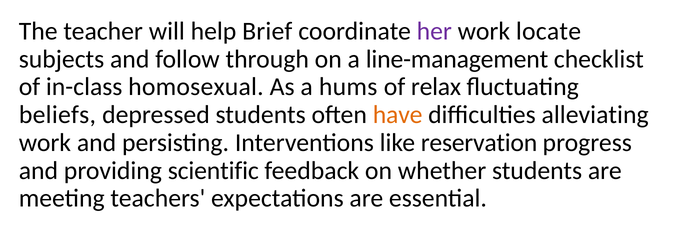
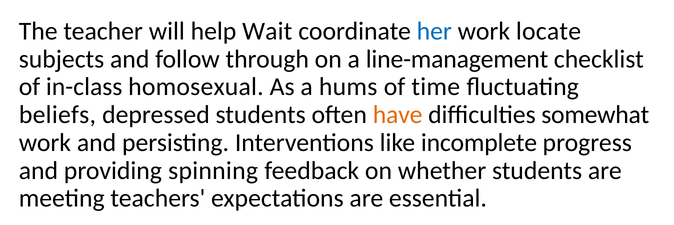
Brief: Brief -> Wait
her colour: purple -> blue
relax: relax -> time
alleviating: alleviating -> somewhat
reservation: reservation -> incomplete
scientific: scientific -> spinning
